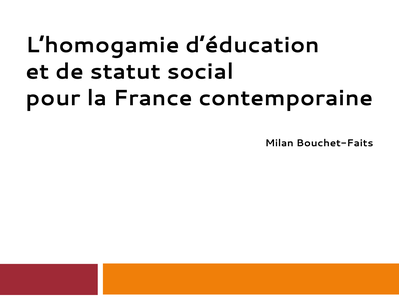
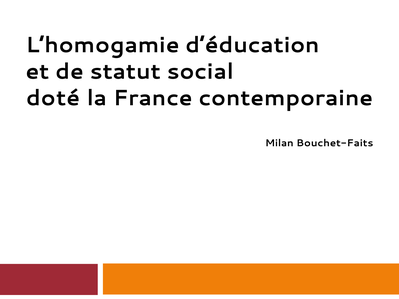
pour: pour -> doté
